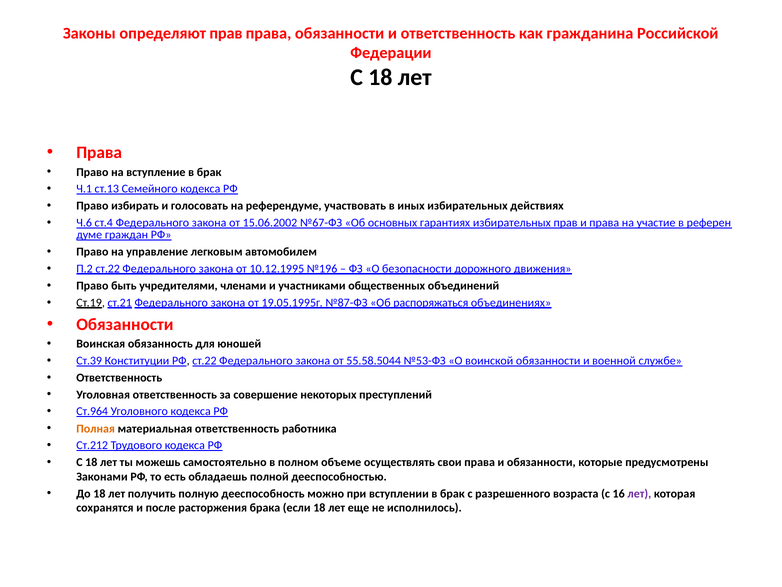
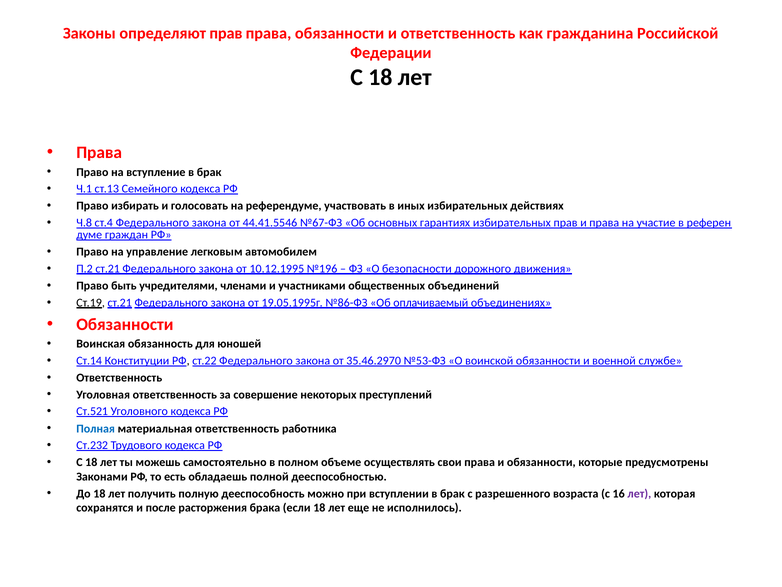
Ч.6: Ч.6 -> Ч.8
15.06.2002: 15.06.2002 -> 44.41.5546
П.2 ст.22: ст.22 -> ст.21
№87-ФЗ: №87-ФЗ -> №86-ФЗ
распоряжаться: распоряжаться -> оплачиваемый
Ст.39: Ст.39 -> Ст.14
55.58.5044: 55.58.5044 -> 35.46.2970
Ст.964: Ст.964 -> Ст.521
Полная colour: orange -> blue
Ст.212: Ст.212 -> Ст.232
